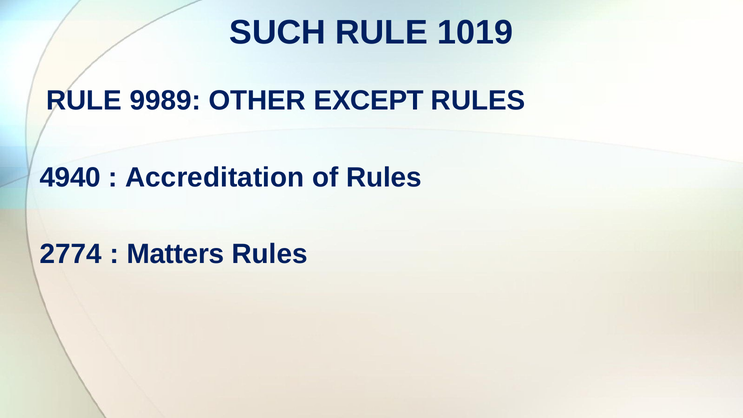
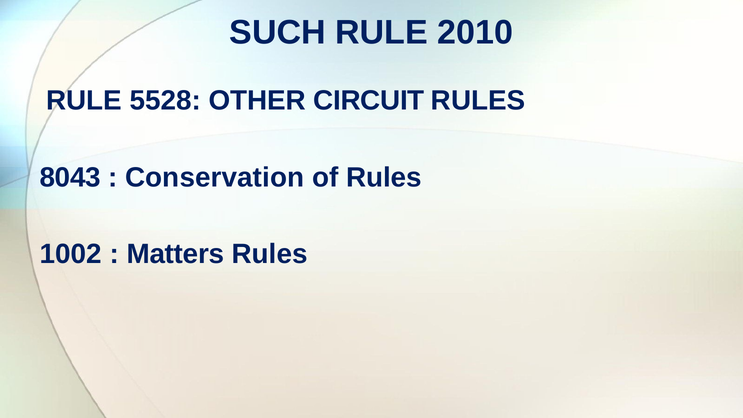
1019: 1019 -> 2010
9989: 9989 -> 5528
EXCEPT: EXCEPT -> CIRCUIT
4940: 4940 -> 8043
Accreditation: Accreditation -> Conservation
2774: 2774 -> 1002
